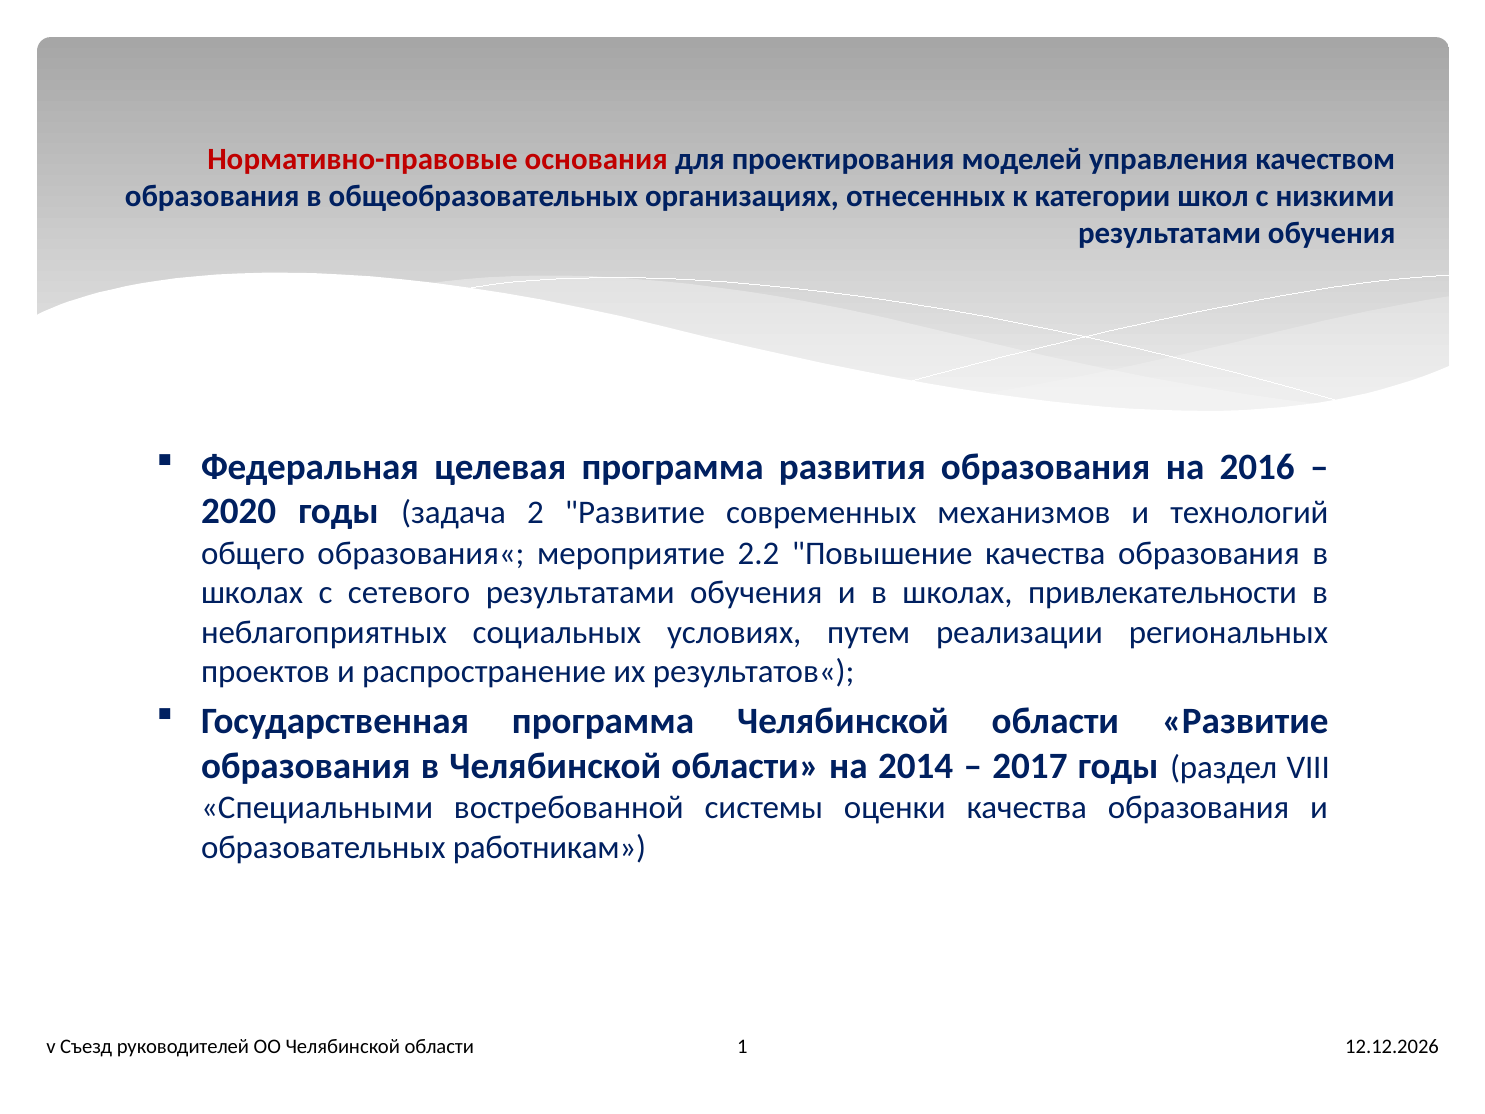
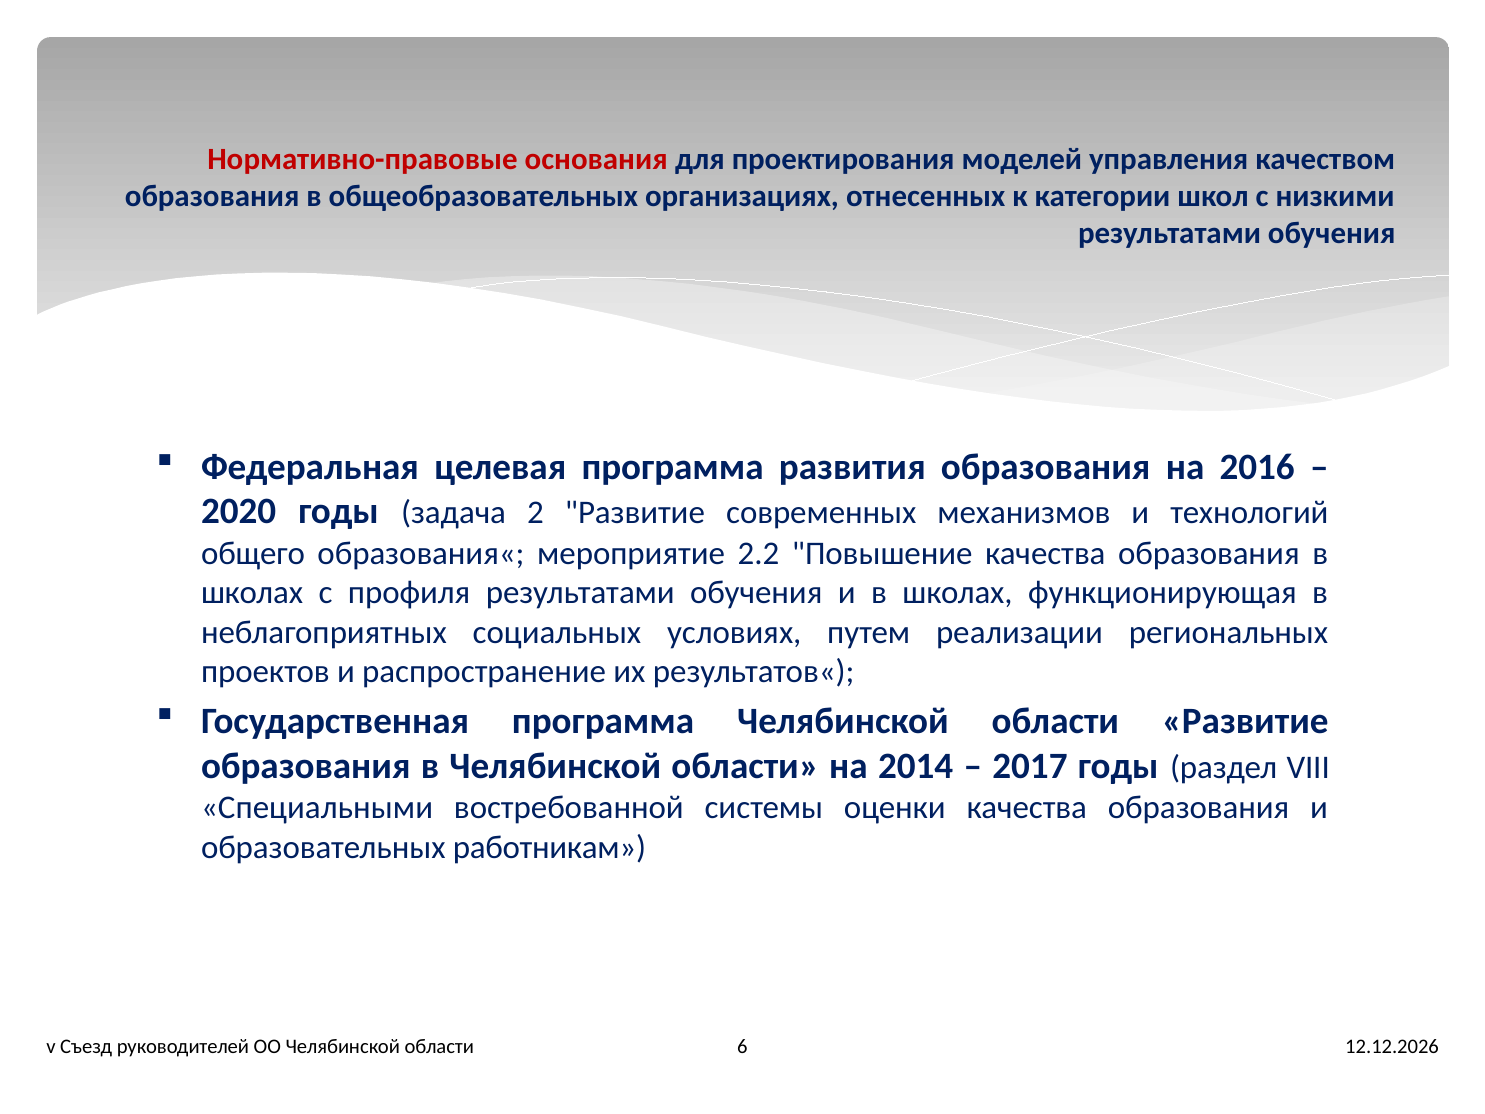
сетевого: сетевого -> профиля
привлекательности: привлекательности -> функционирующая
1: 1 -> 6
